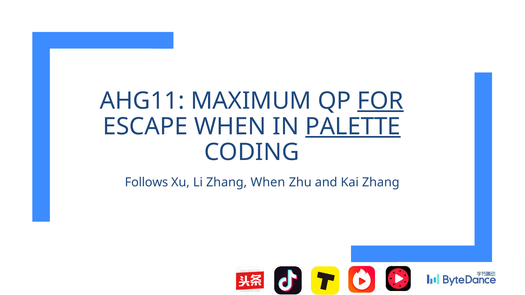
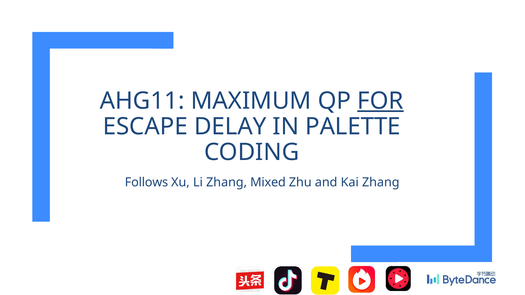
ESCAPE WHEN: WHEN -> DELAY
PALETTE underline: present -> none
Zhang When: When -> Mixed
